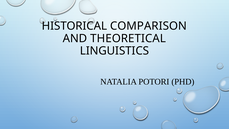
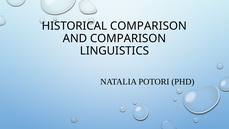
AND THEORETICAL: THEORETICAL -> COMPARISON
